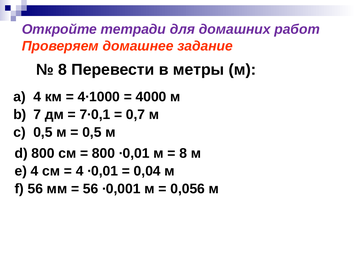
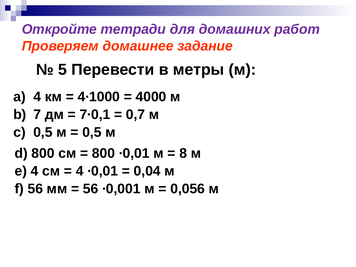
8 at (63, 70): 8 -> 5
